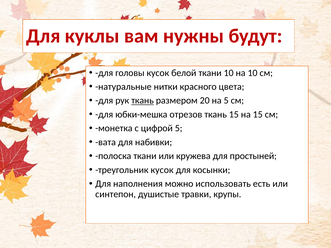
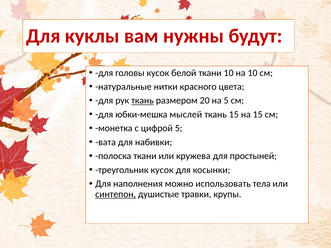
отрезов: отрезов -> мыслей
есть: есть -> тела
синтепон underline: none -> present
